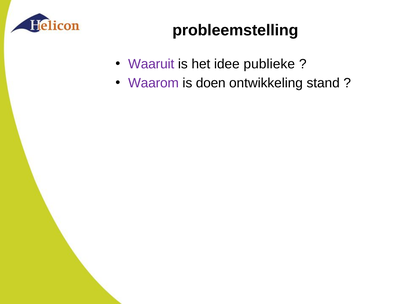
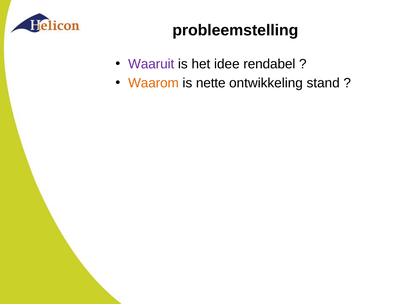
publieke: publieke -> rendabel
Waarom colour: purple -> orange
doen: doen -> nette
